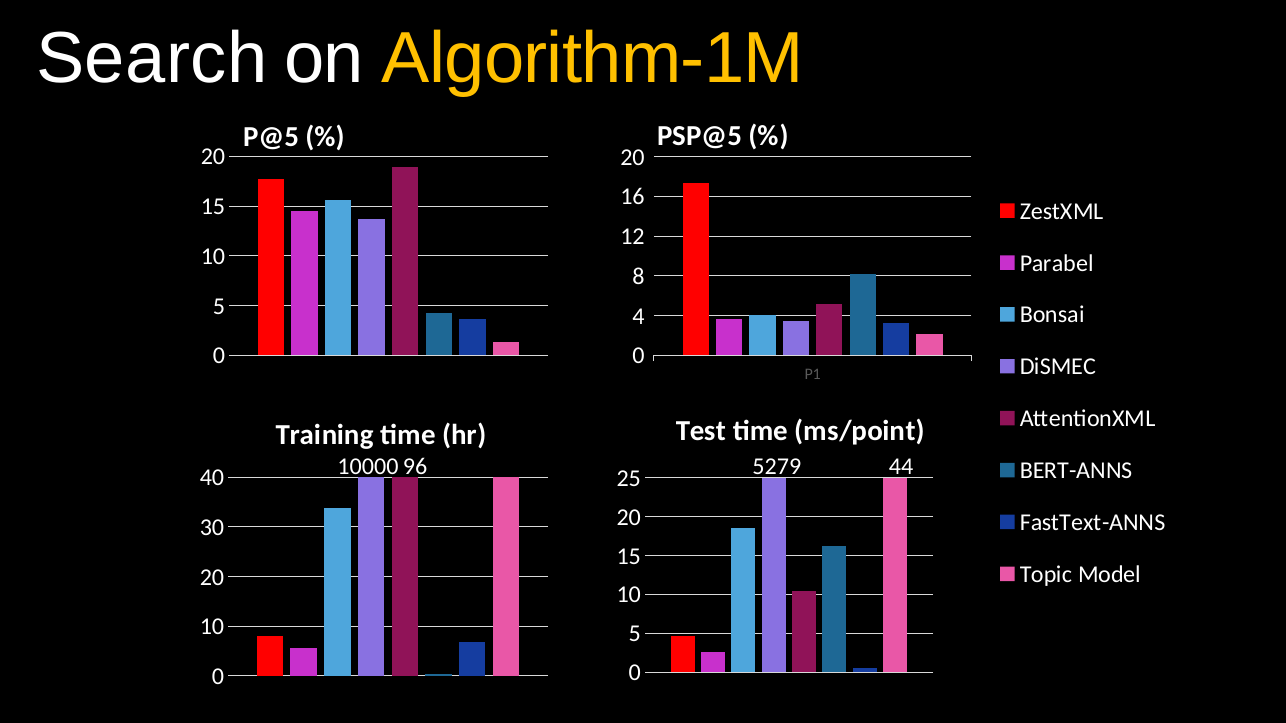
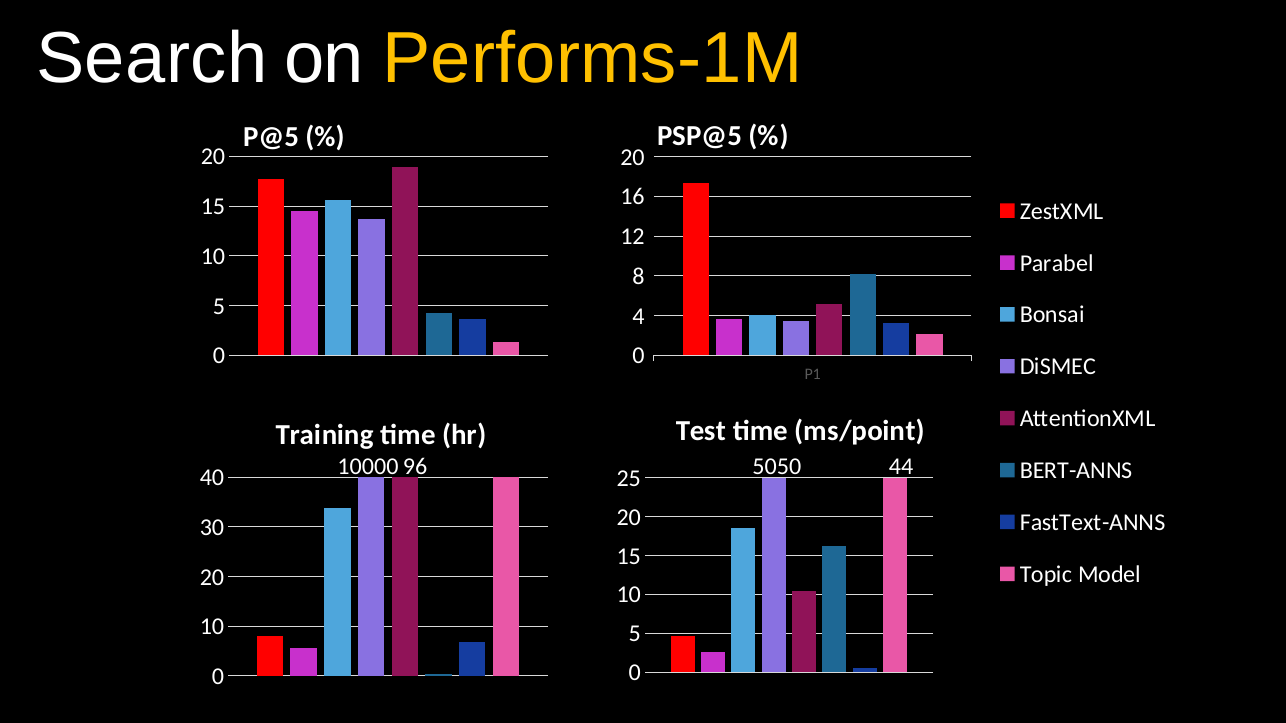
Algorithm-1M: Algorithm-1M -> Performs-1M
5279: 5279 -> 5050
